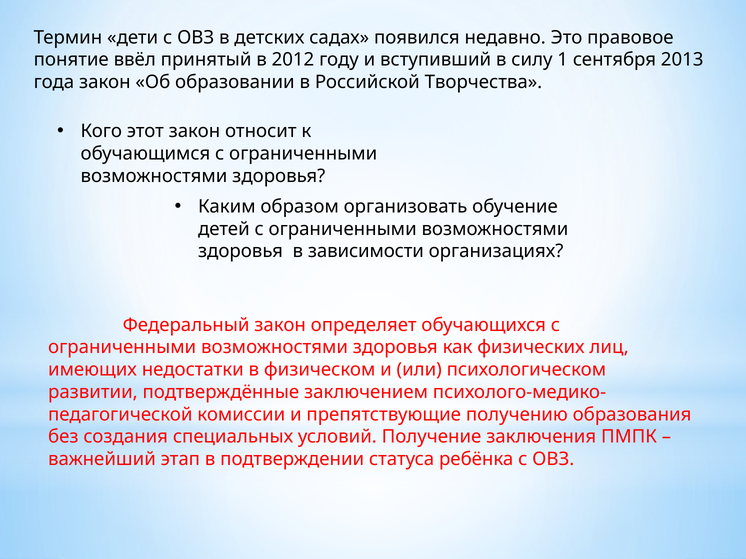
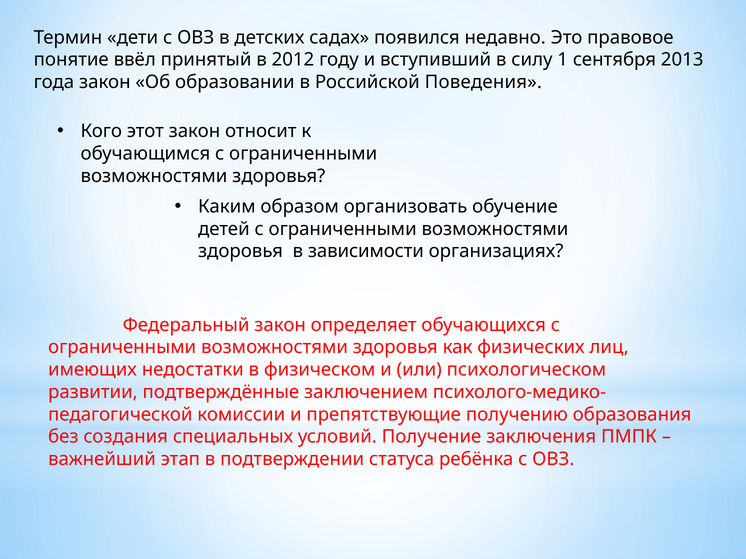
Творчества: Творчества -> Поведения
